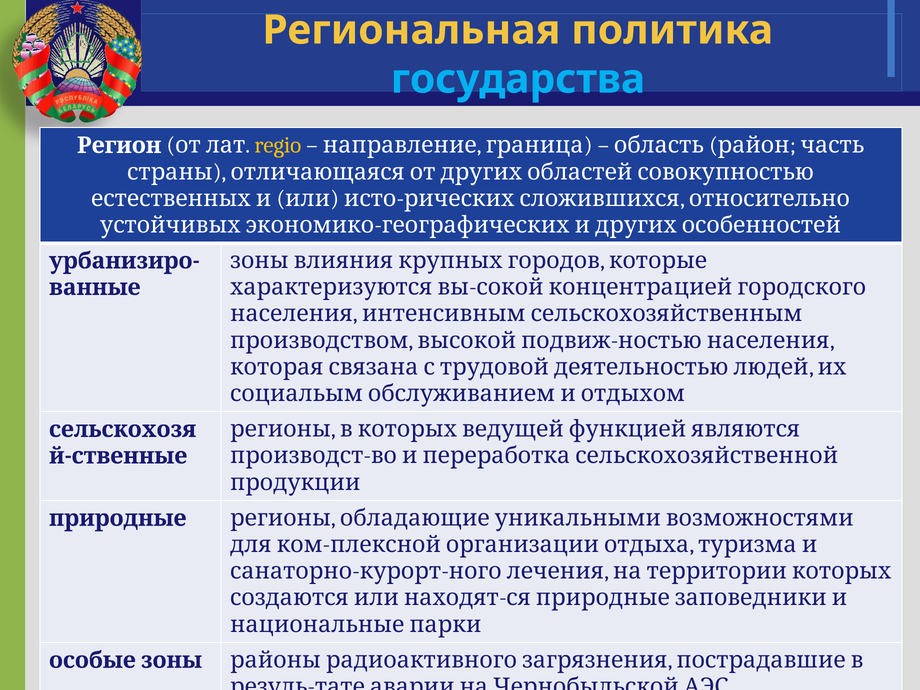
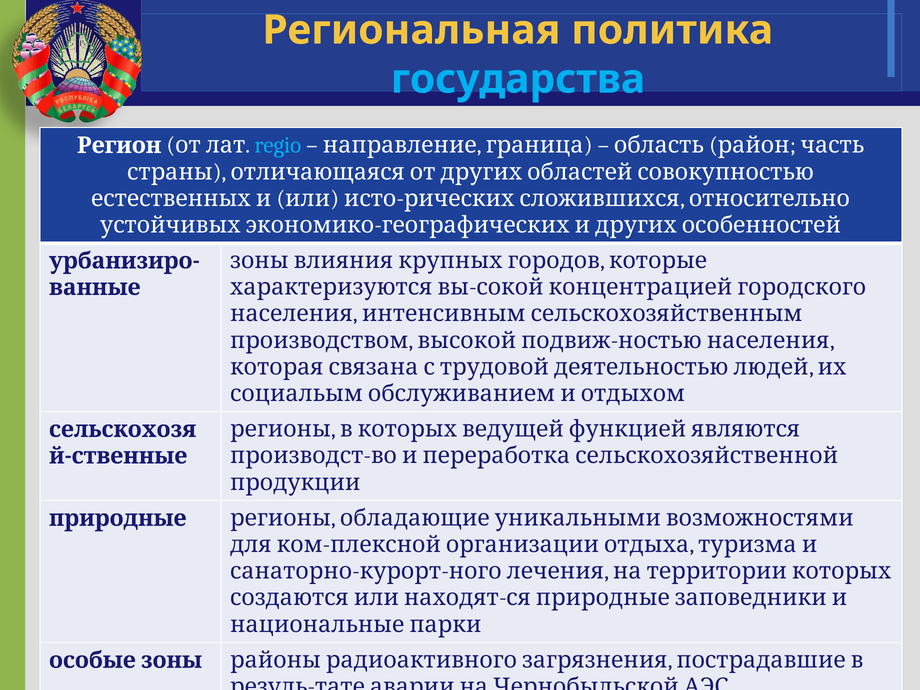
regio colour: yellow -> light blue
